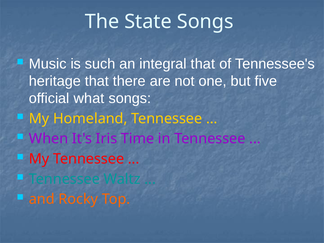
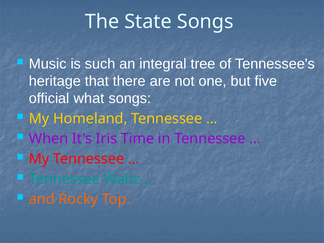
integral that: that -> tree
